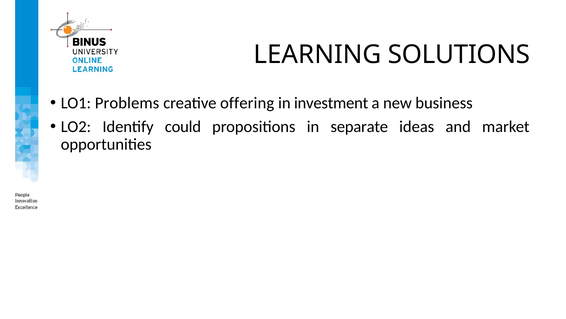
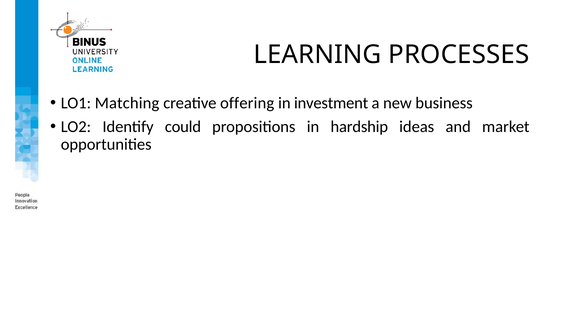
SOLUTIONS: SOLUTIONS -> PROCESSES
Problems: Problems -> Matching
separate: separate -> hardship
